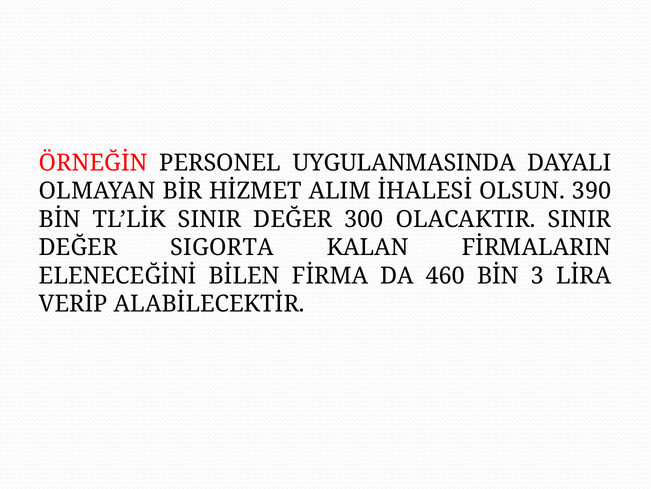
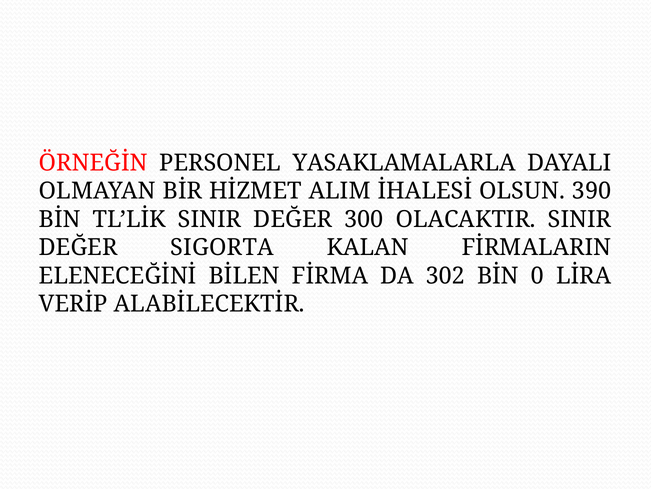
UYGULANMASINDA: UYGULANMASINDA -> YASAKLAMALARLA
460: 460 -> 302
3: 3 -> 0
